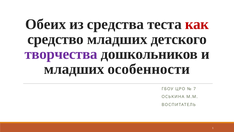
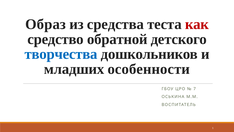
Обеих: Обеих -> Образ
средство младших: младших -> обратной
творчества colour: purple -> blue
